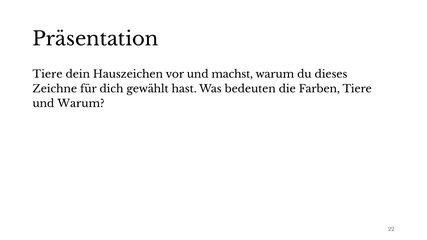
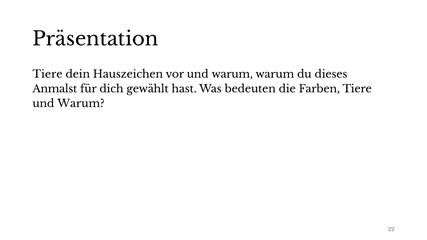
vor und machst: machst -> warum
Zeichne: Zeichne -> Anmalst
